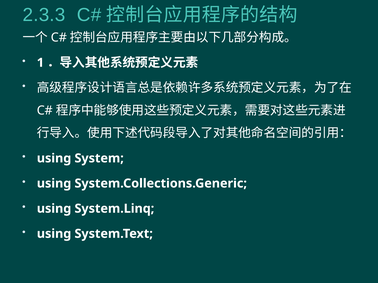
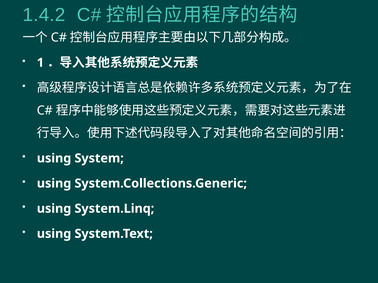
2.3.3: 2.3.3 -> 1.4.2
